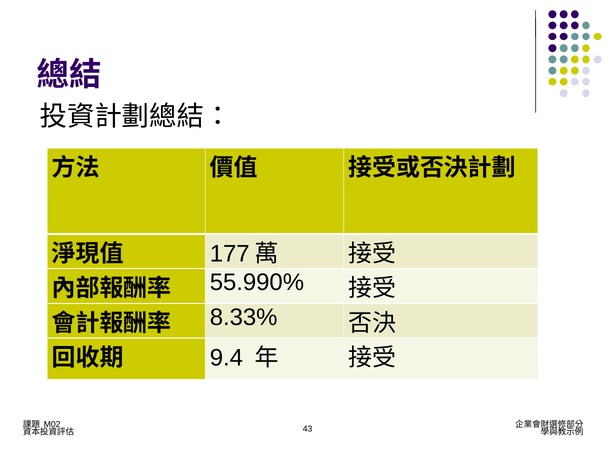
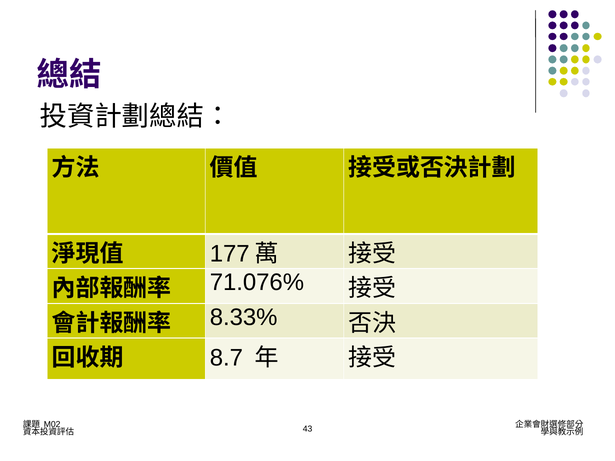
55.990%: 55.990% -> 71.076%
9.4: 9.4 -> 8.7
